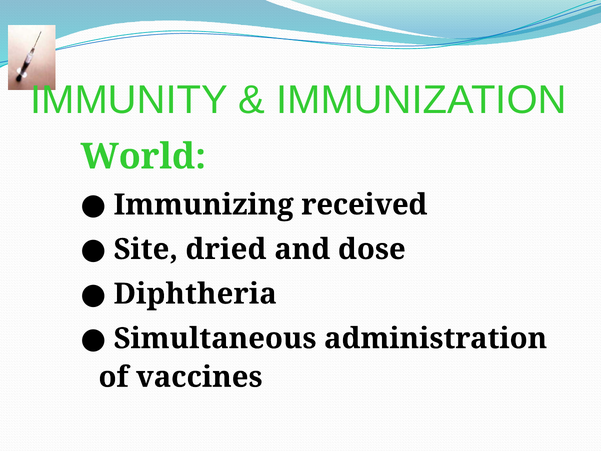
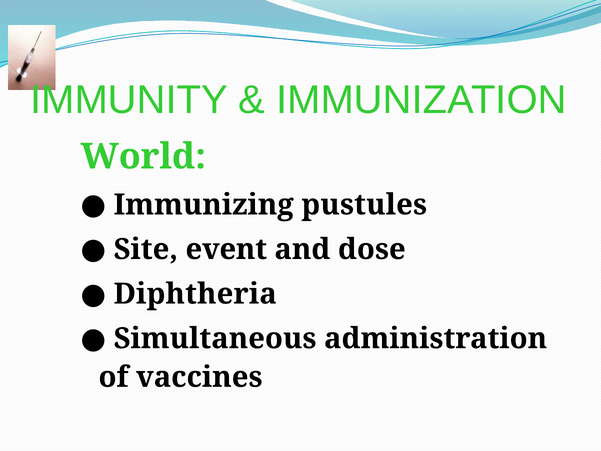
received: received -> pustules
dried: dried -> event
